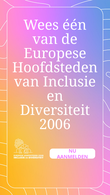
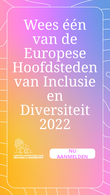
2006: 2006 -> 2022
